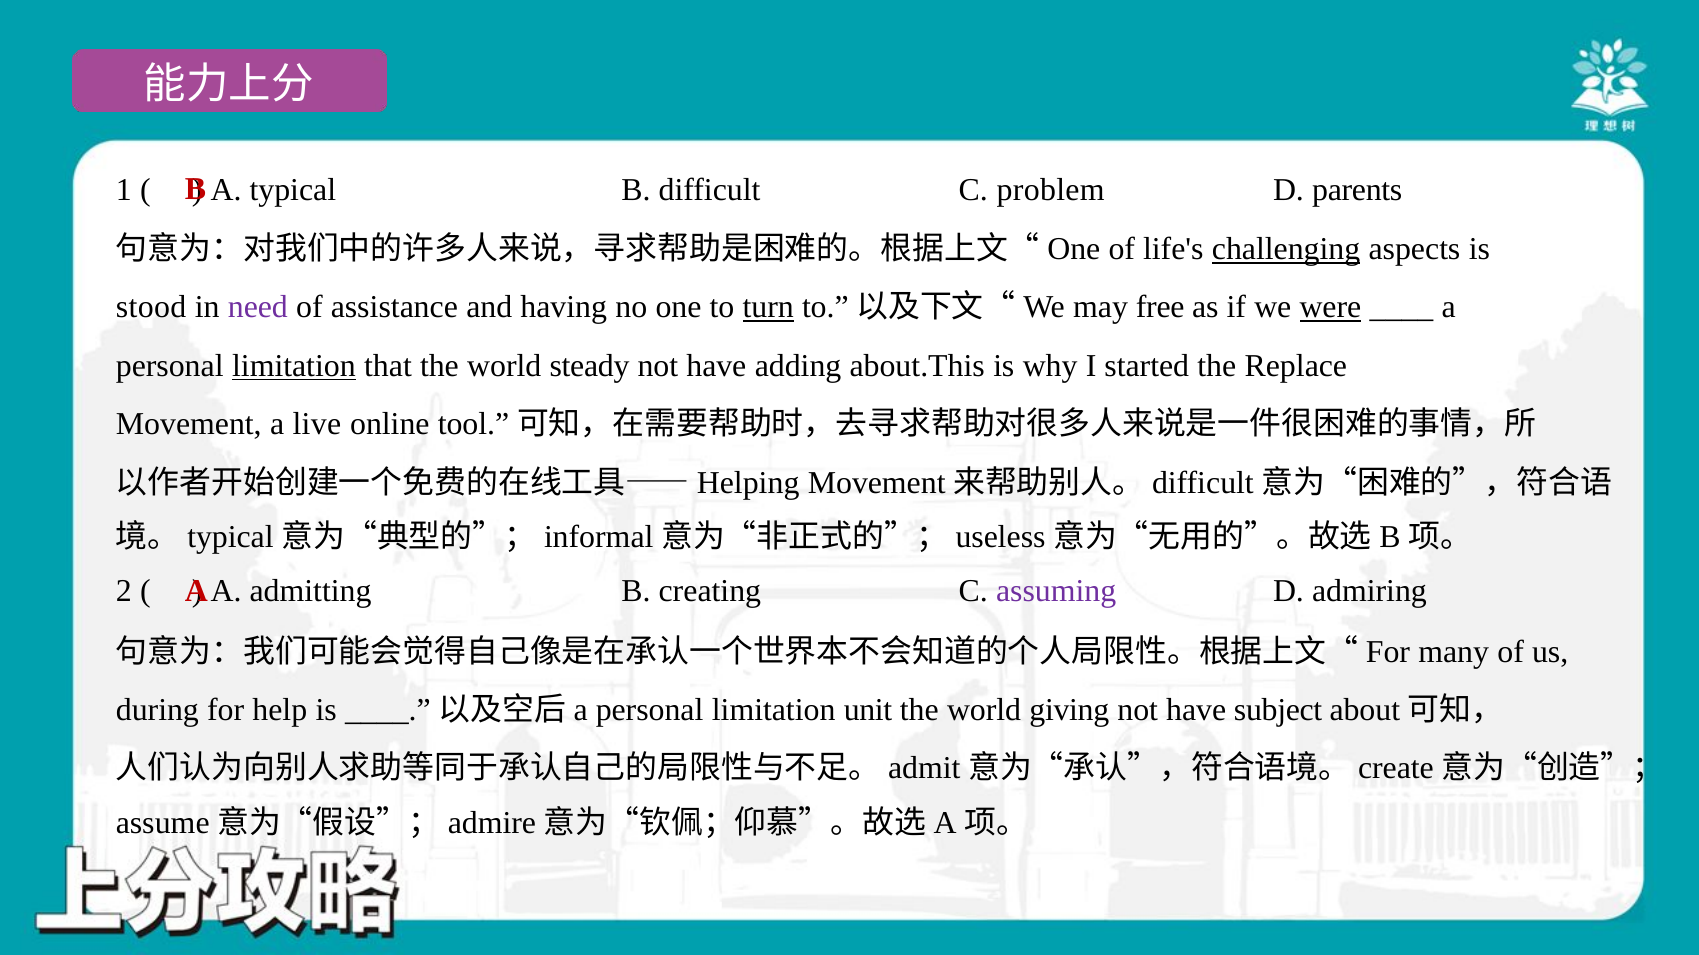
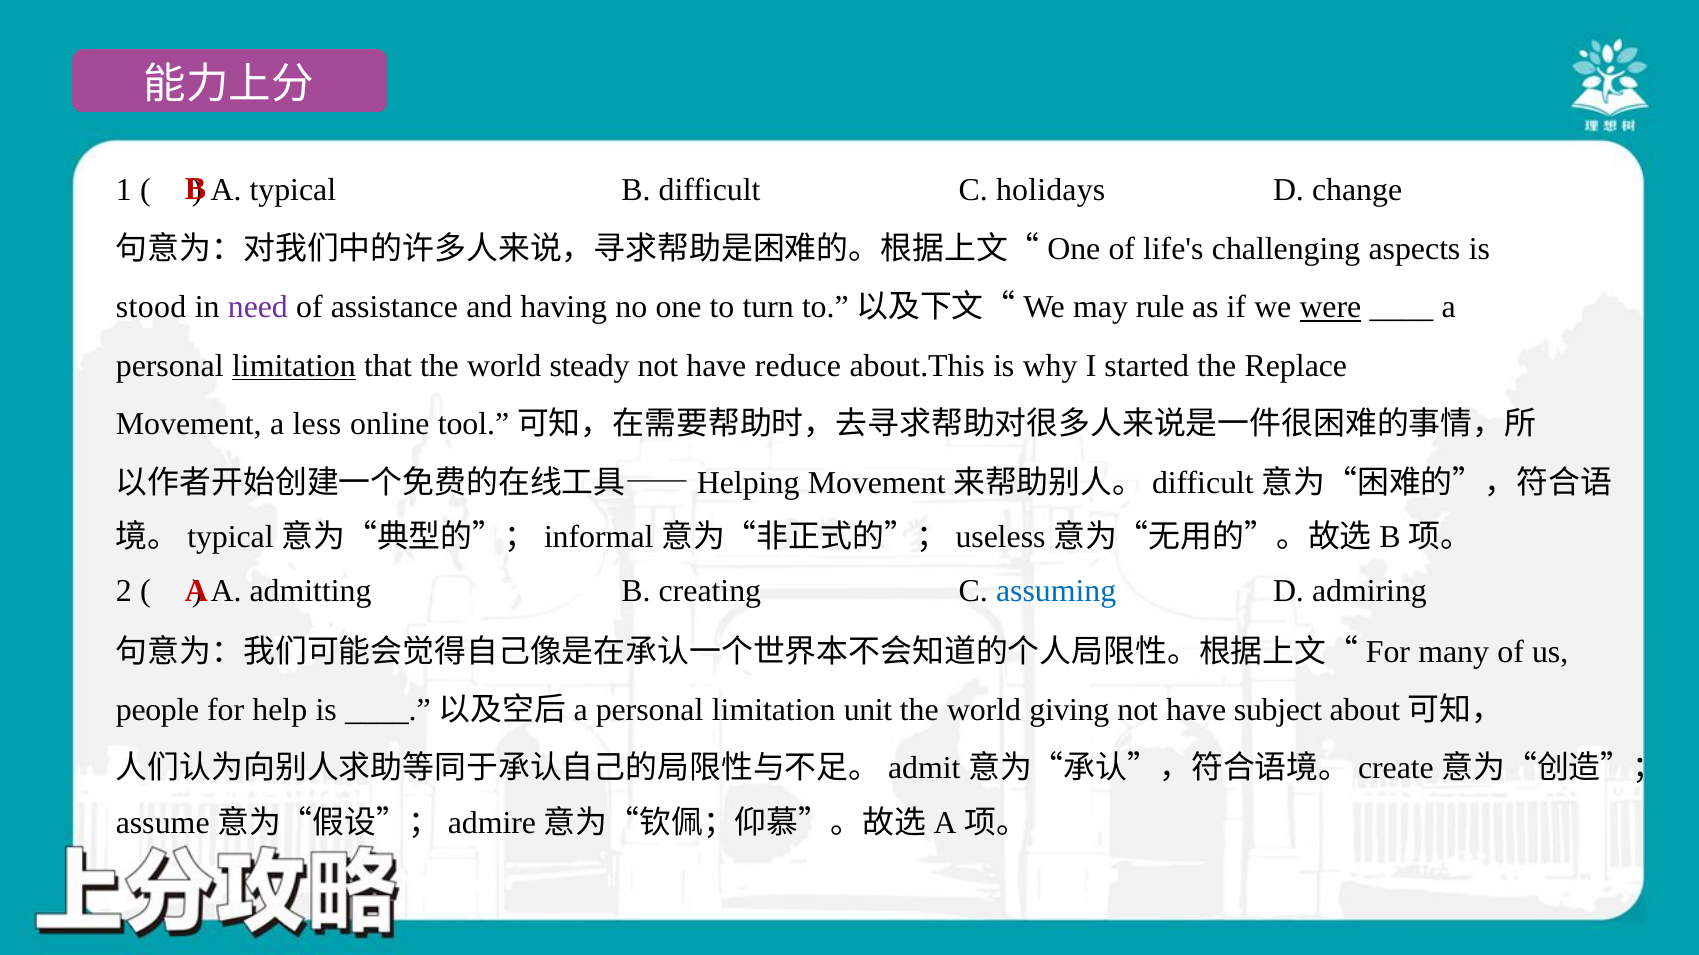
problem: problem -> holidays
parents: parents -> change
challenging underline: present -> none
turn underline: present -> none
free: free -> rule
adding: adding -> reduce
live: live -> less
assuming colour: purple -> blue
during: during -> people
